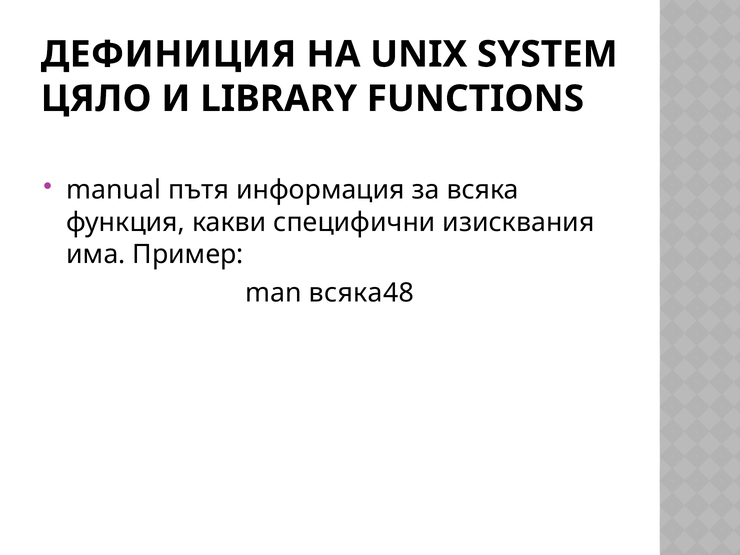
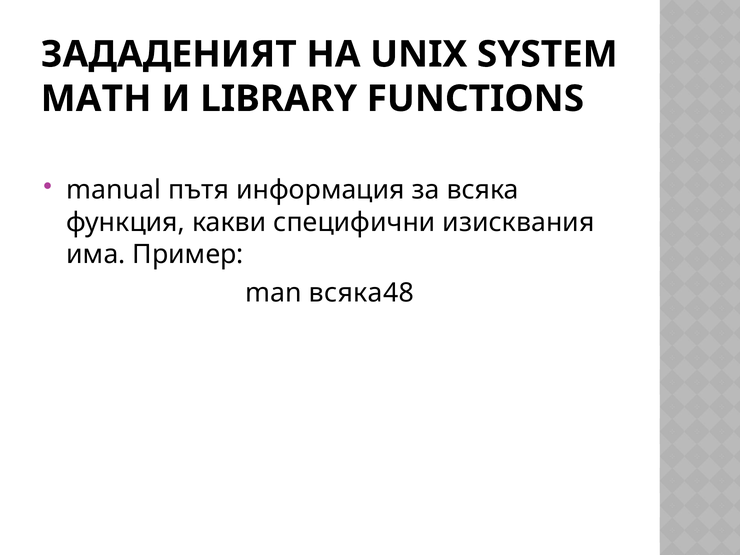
ДЕФИНИЦИЯ: ДЕФИНИЦИЯ -> ЗАДАДЕНИЯТ
ЦЯЛО: ЦЯЛО -> MATH
